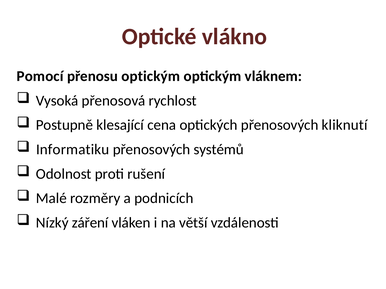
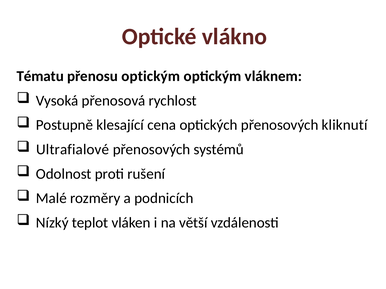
Pomocí: Pomocí -> Tématu
Informatiku: Informatiku -> Ultrafialové
záření: záření -> teplot
